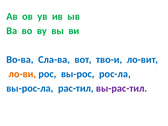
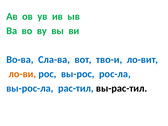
вы-рас-тил colour: purple -> black
